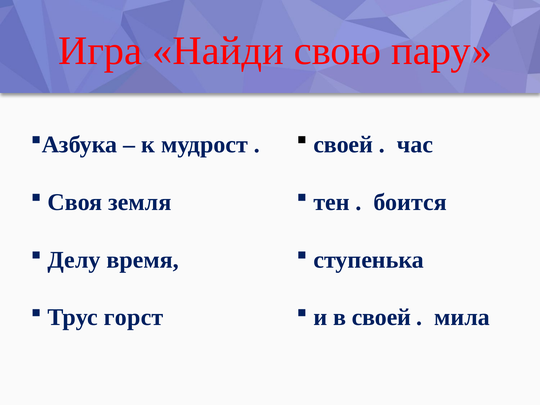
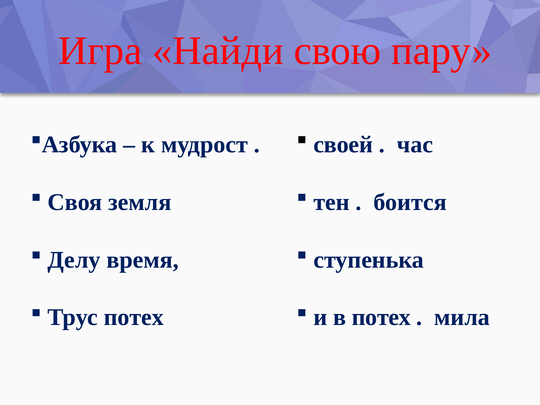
Трус горст: горст -> потех
в своей: своей -> потех
